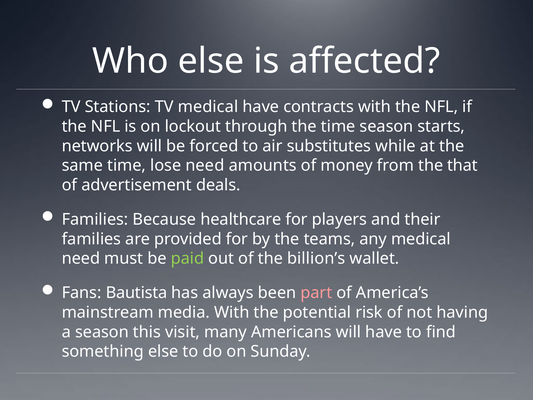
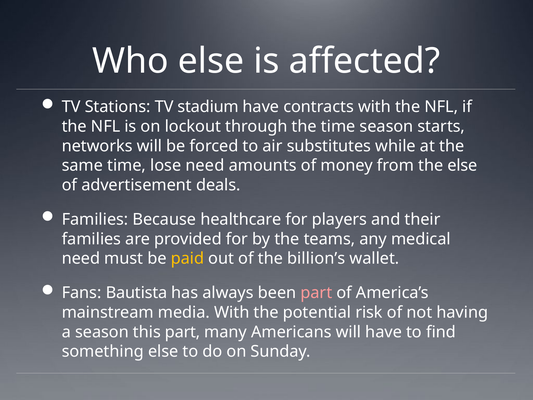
TV medical: medical -> stadium
the that: that -> else
paid colour: light green -> yellow
this visit: visit -> part
